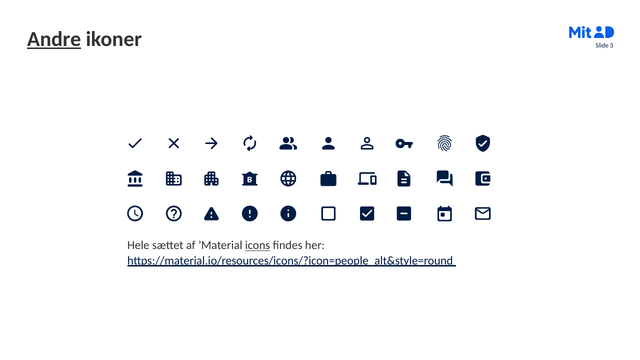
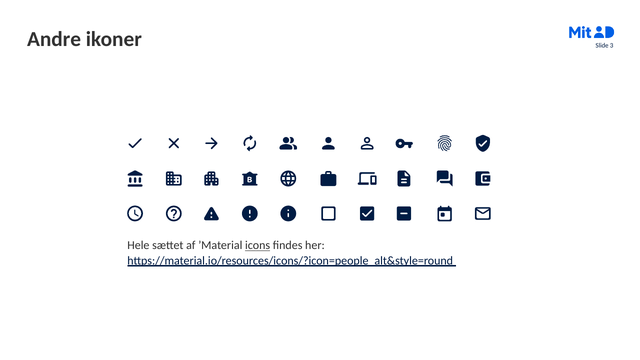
Andre underline: present -> none
